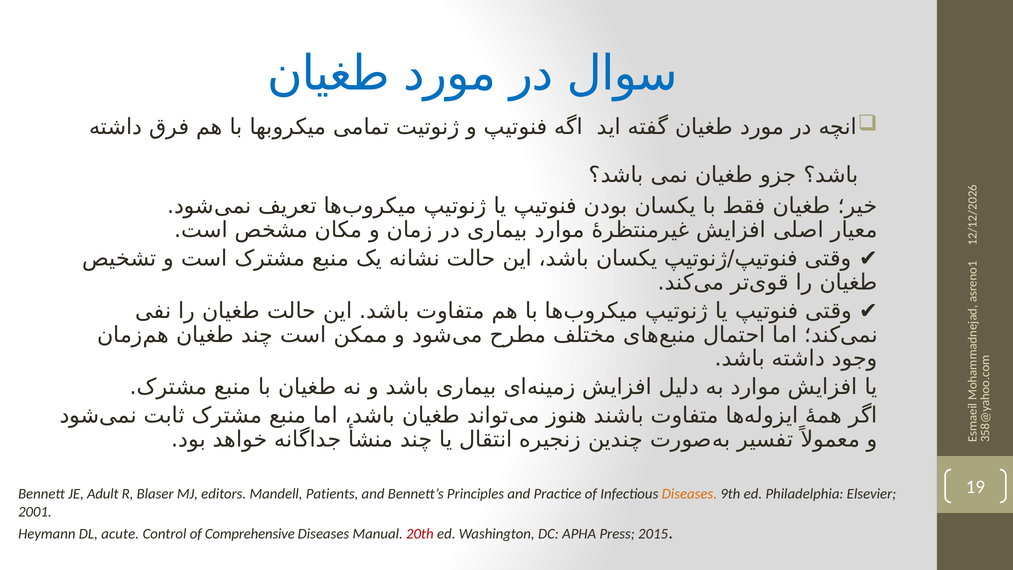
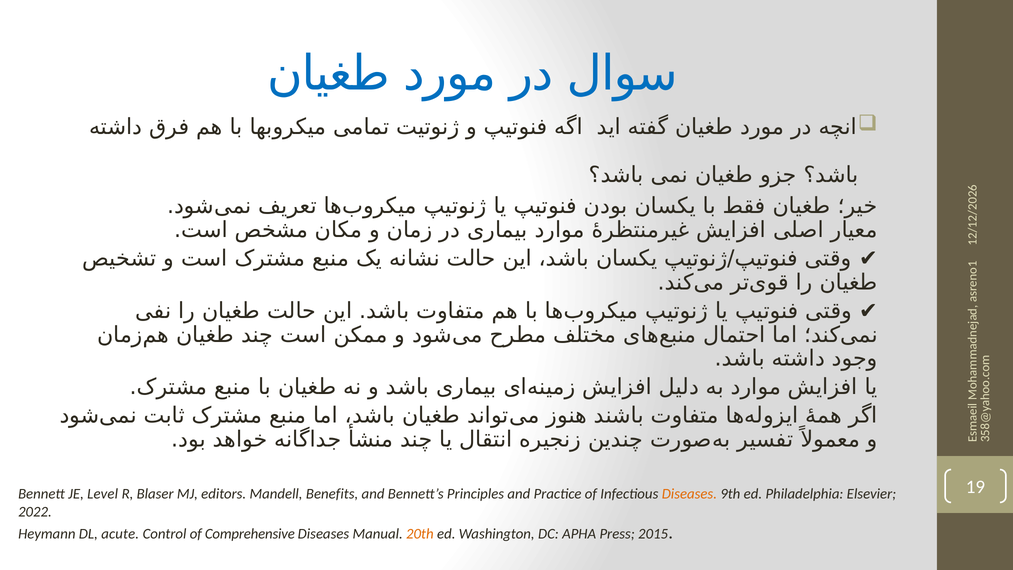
Adult: Adult -> Level
Patients: Patients -> Benefits
2001: 2001 -> 2022
20th colour: red -> orange
